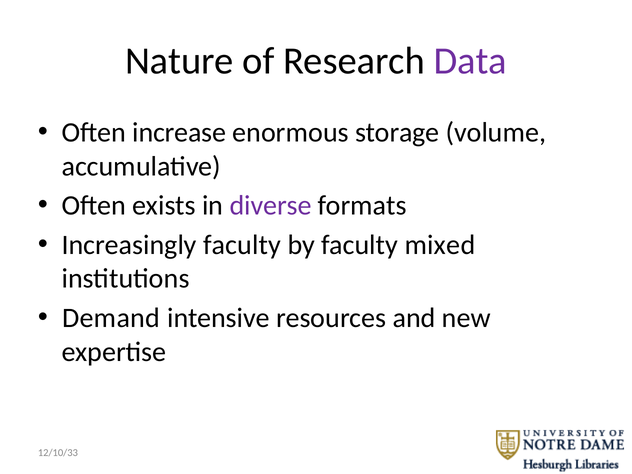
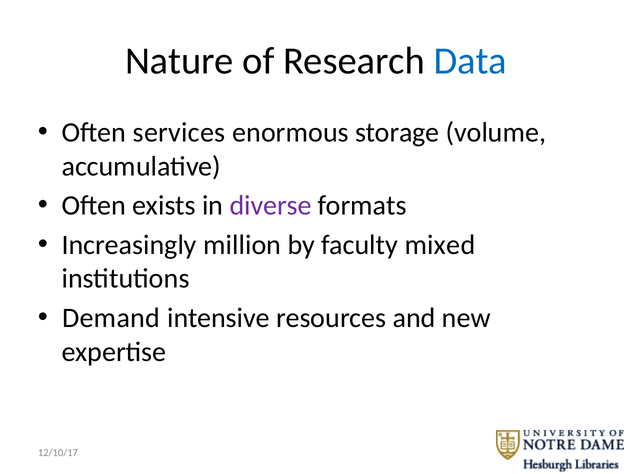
Data colour: purple -> blue
increase: increase -> services
Increasingly faculty: faculty -> million
12/10/33: 12/10/33 -> 12/10/17
